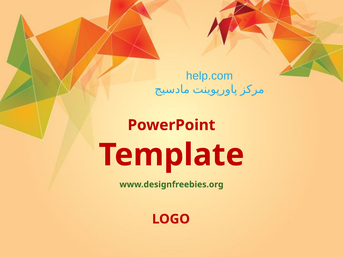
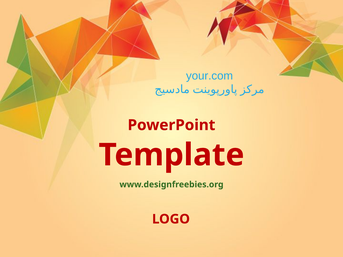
help.com: help.com -> your.com
